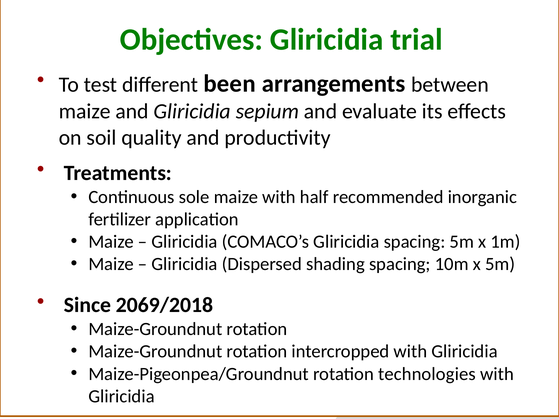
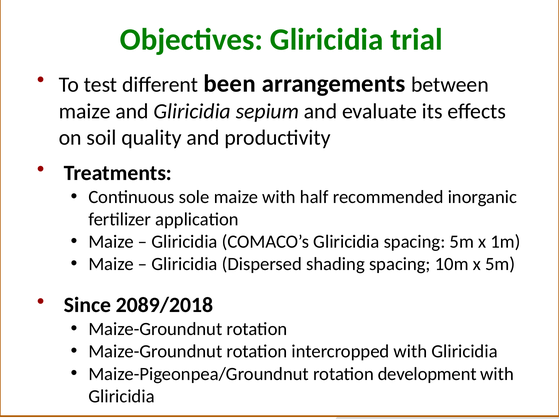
2069/2018: 2069/2018 -> 2089/2018
technologies: technologies -> development
